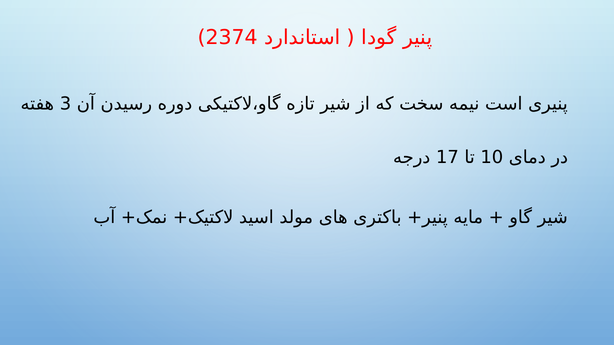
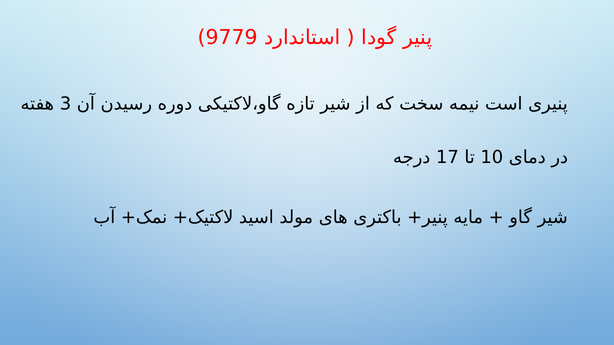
2374: 2374 -> 9779
